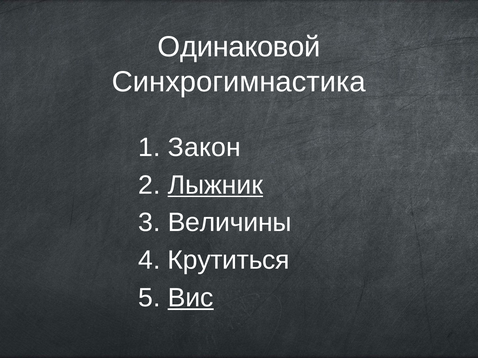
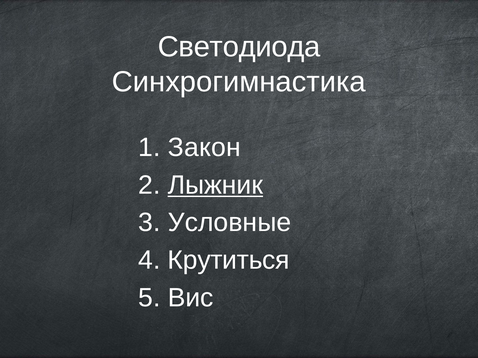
Одинаковой: Одинаковой -> Светодиода
Величины: Величины -> Условные
Вис underline: present -> none
